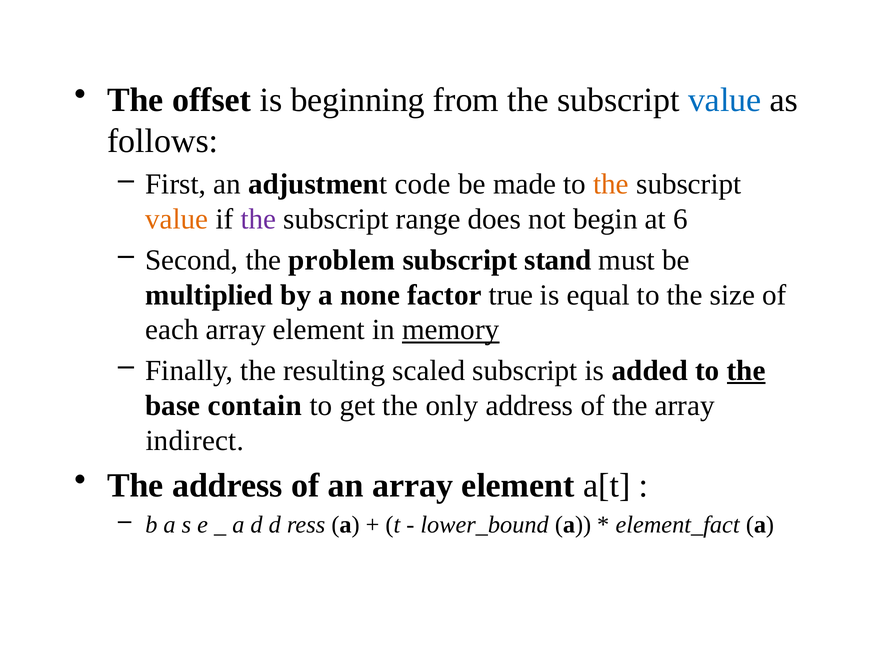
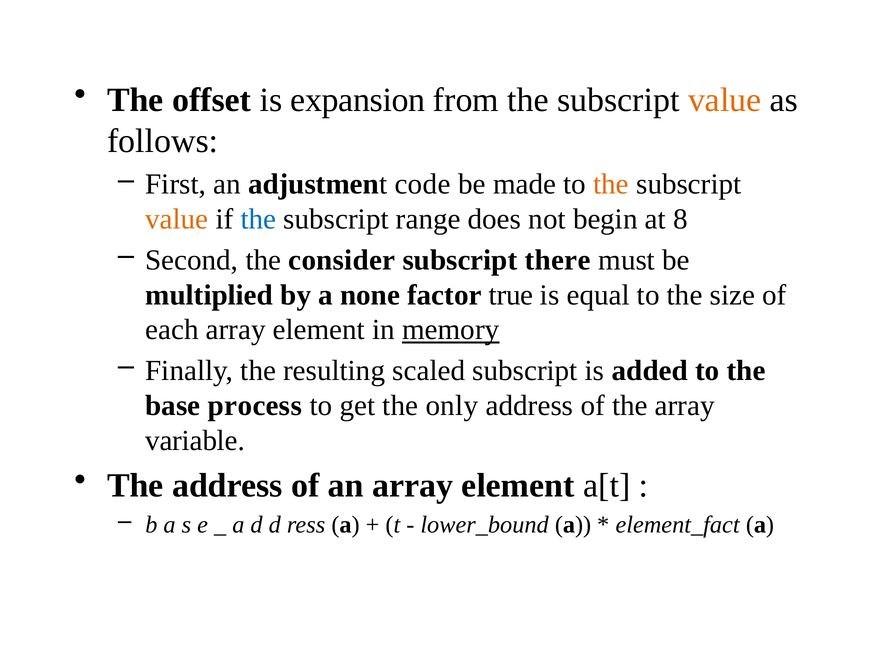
beginning: beginning -> expansion
value at (725, 100) colour: blue -> orange
the at (258, 219) colour: purple -> blue
6: 6 -> 8
problem: problem -> consider
stand: stand -> there
the at (746, 371) underline: present -> none
contain: contain -> process
indirect: indirect -> variable
